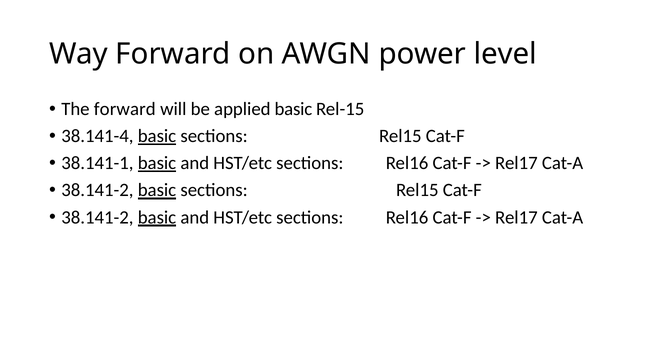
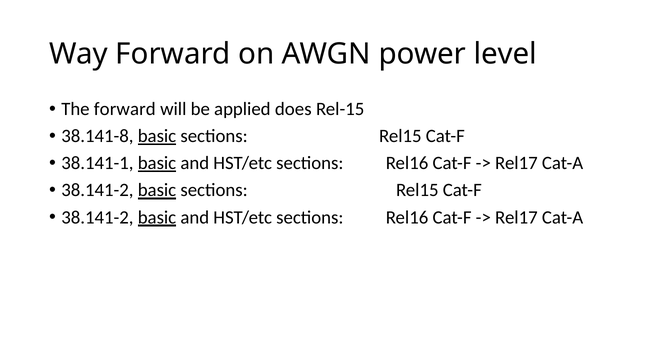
applied basic: basic -> does
38.141-4: 38.141-4 -> 38.141-8
